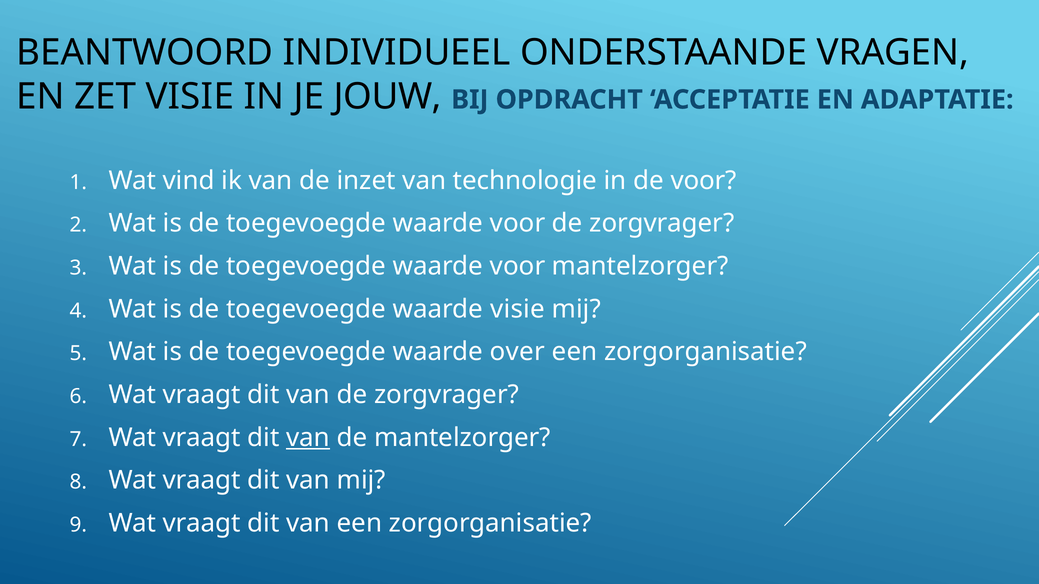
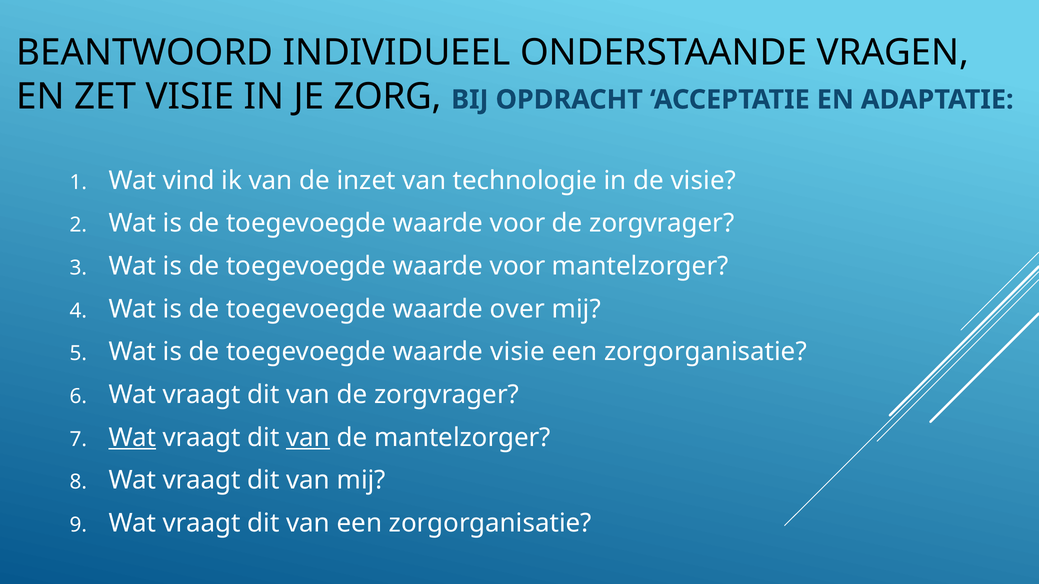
JOUW: JOUW -> ZORG
de voor: voor -> visie
waarde visie: visie -> over
waarde over: over -> visie
Wat at (132, 438) underline: none -> present
